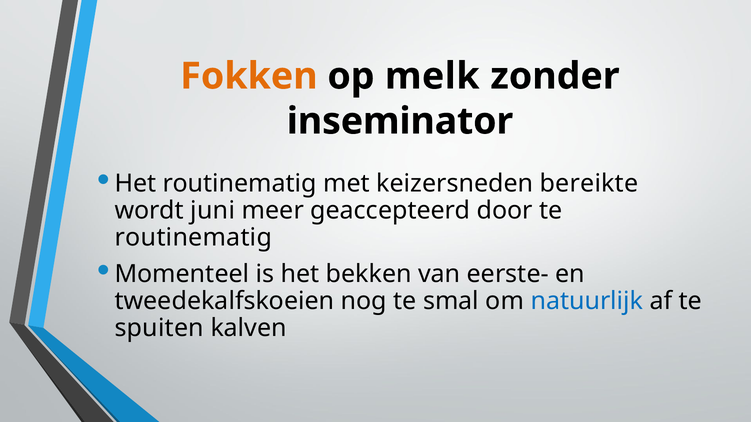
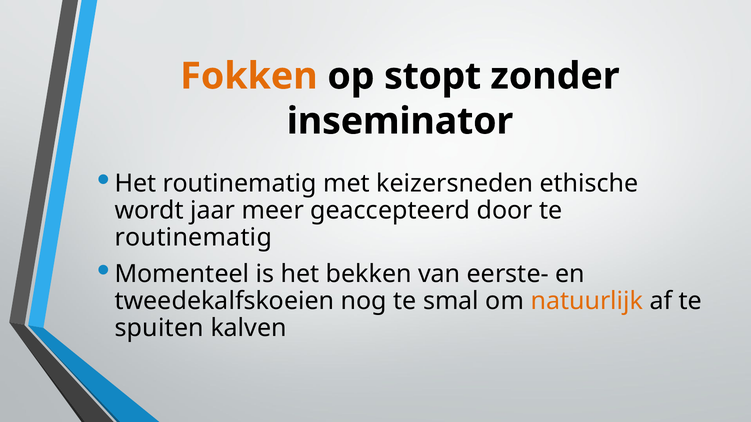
melk: melk -> stopt
bereikte: bereikte -> ethische
juni: juni -> jaar
natuurlijk colour: blue -> orange
